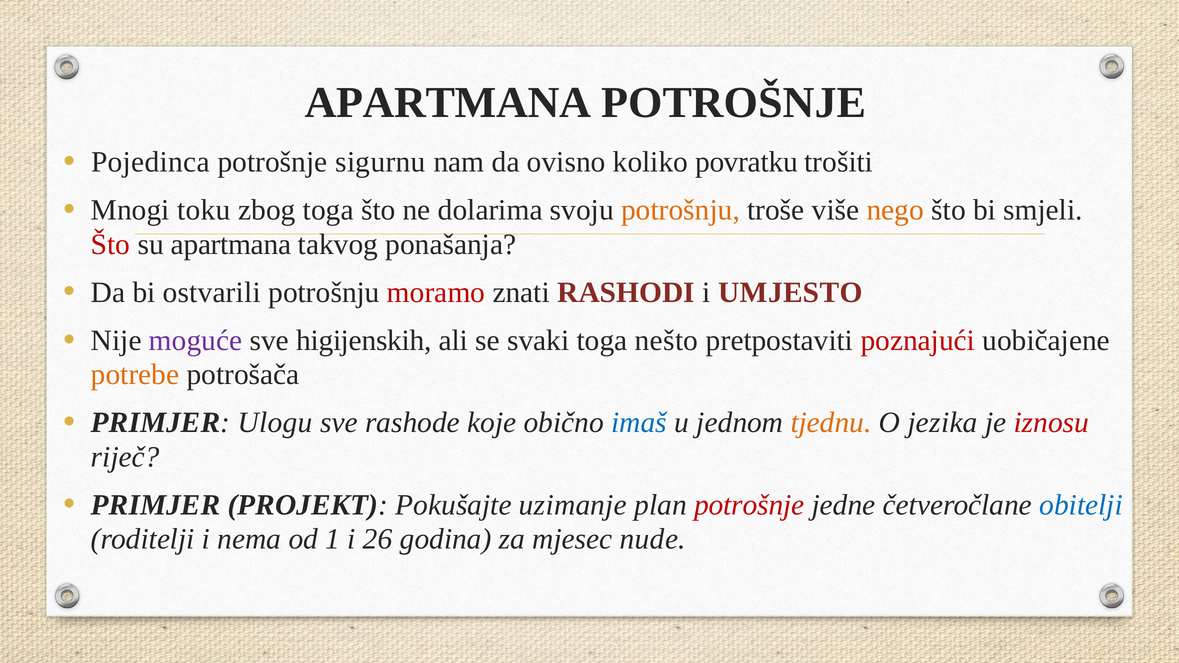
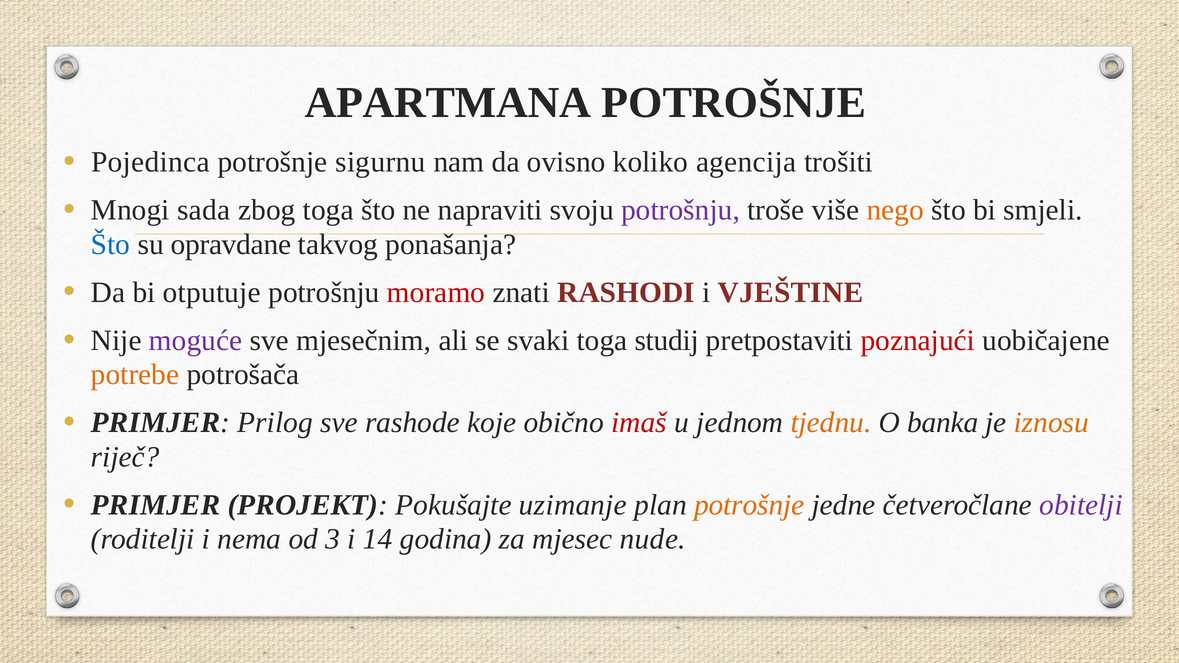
povratku: povratku -> agencija
toku: toku -> sada
dolarima: dolarima -> napraviti
potrošnju at (681, 210) colour: orange -> purple
Što at (111, 244) colour: red -> blue
su apartmana: apartmana -> opravdane
ostvarili: ostvarili -> otputuje
UMJESTO: UMJESTO -> VJEŠTINE
higijenskih: higijenskih -> mjesečnim
nešto: nešto -> studij
Ulogu: Ulogu -> Prilog
imaš colour: blue -> red
jezika: jezika -> banka
iznosu colour: red -> orange
potrošnje at (749, 505) colour: red -> orange
obitelji colour: blue -> purple
1: 1 -> 3
26: 26 -> 14
